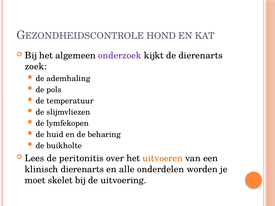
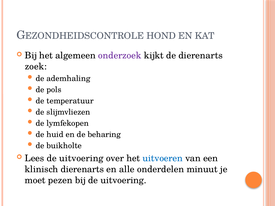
Lees de peritonitis: peritonitis -> uitvoering
uitvoeren colour: orange -> blue
worden: worden -> minuut
skelet: skelet -> pezen
